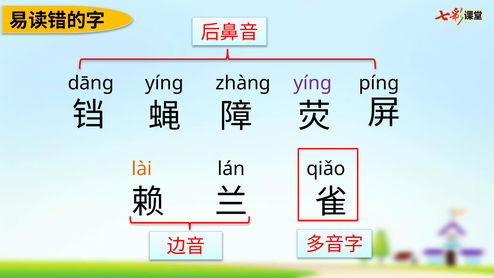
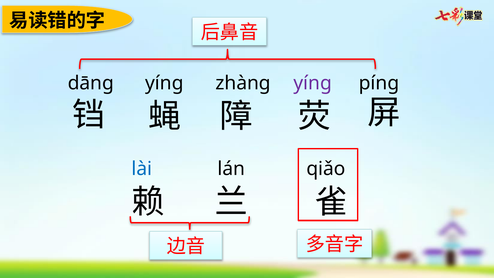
lài colour: orange -> blue
